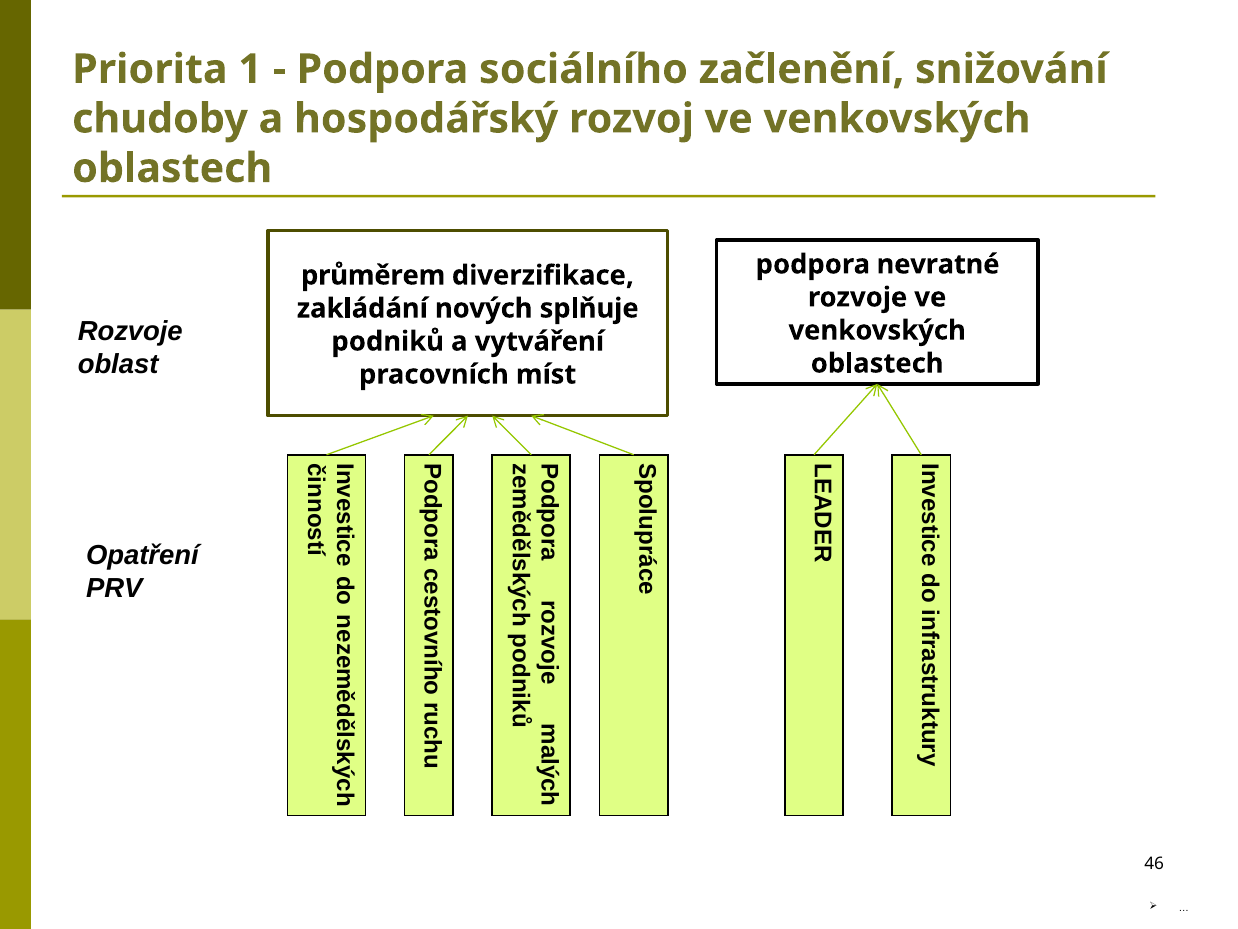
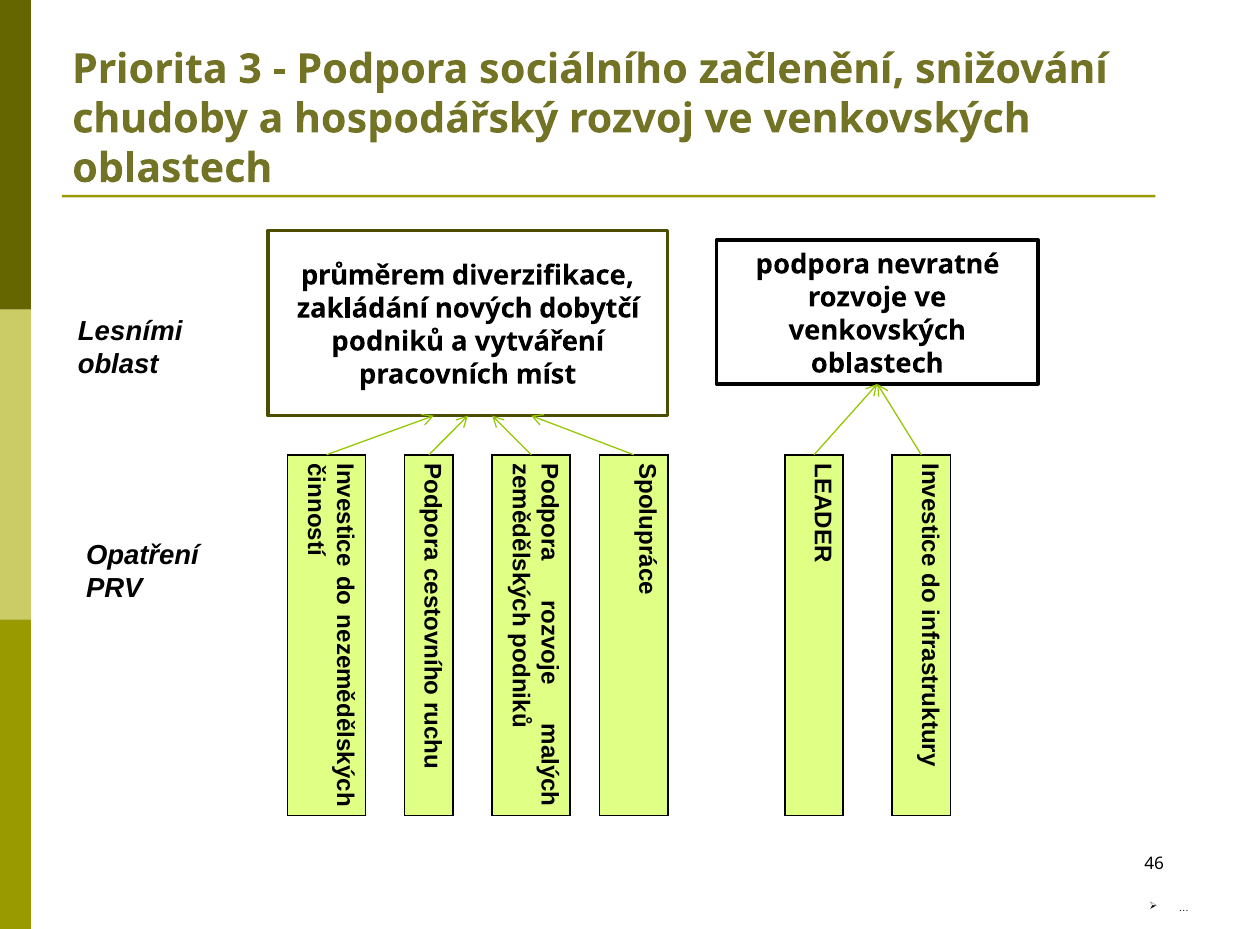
1: 1 -> 3
splňuje: splňuje -> dobytčí
Rozvoje at (130, 331): Rozvoje -> Lesními
